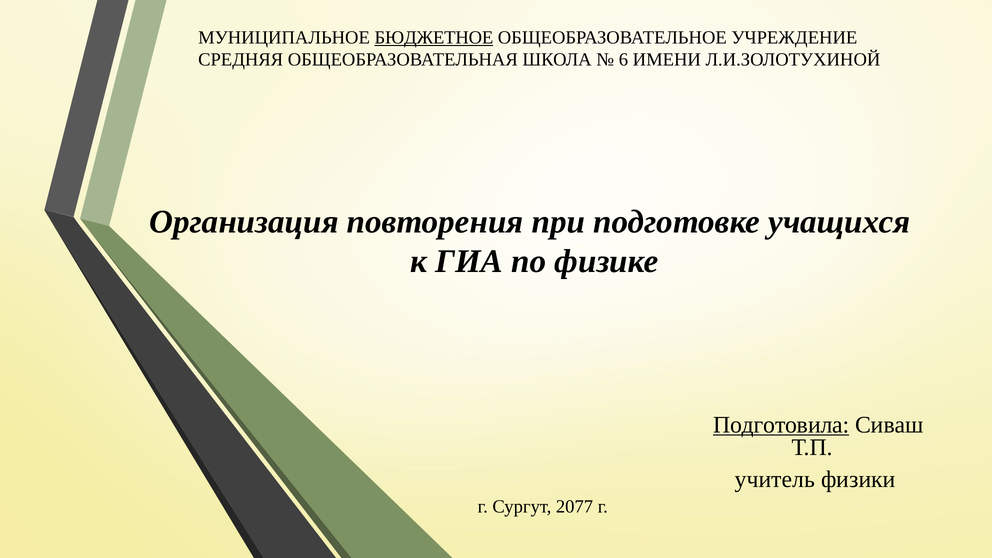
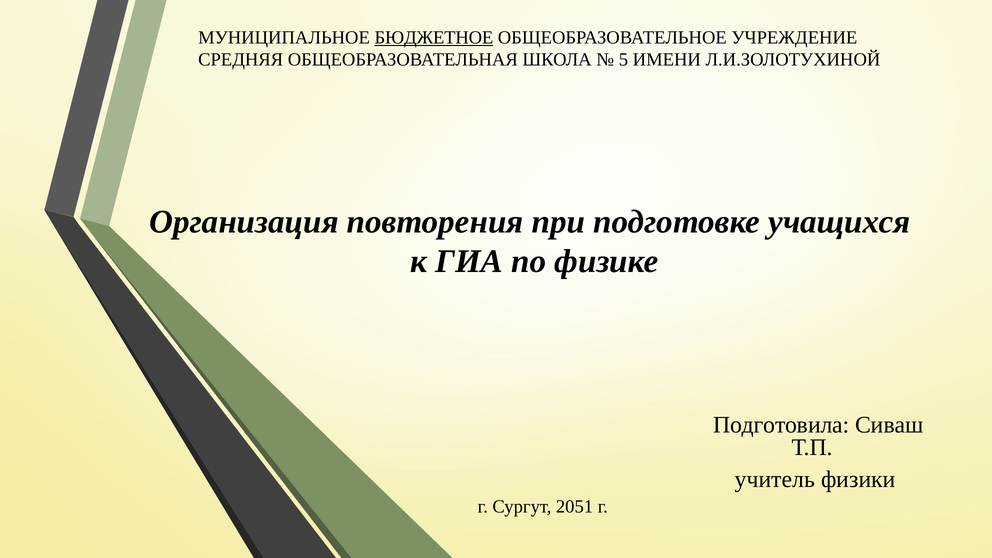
6: 6 -> 5
Подготовила underline: present -> none
2077: 2077 -> 2051
